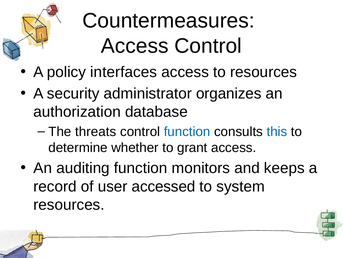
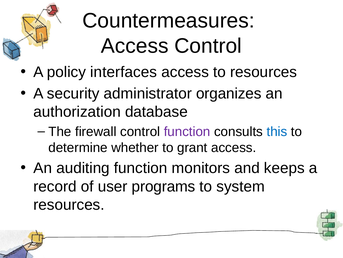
threats: threats -> firewall
function at (187, 131) colour: blue -> purple
accessed: accessed -> programs
